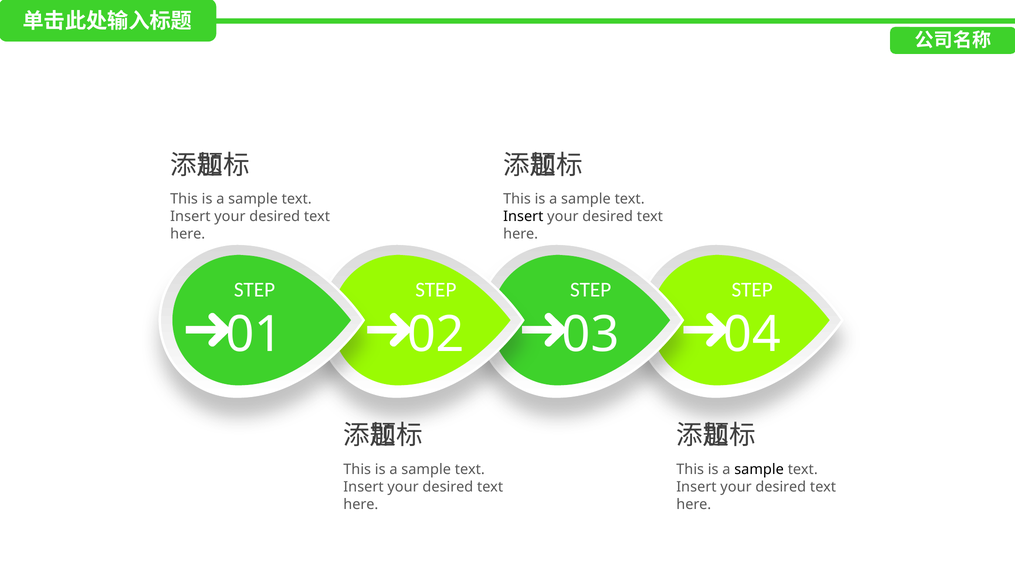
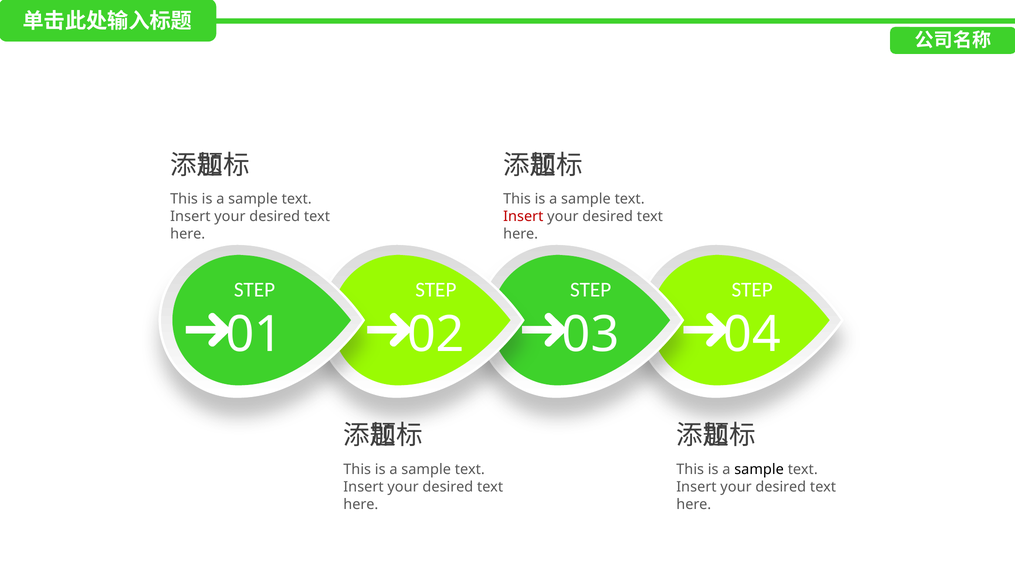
Insert at (523, 217) colour: black -> red
